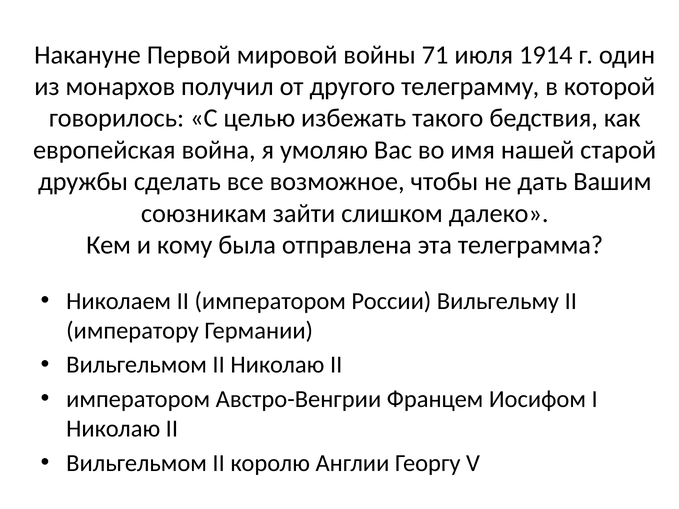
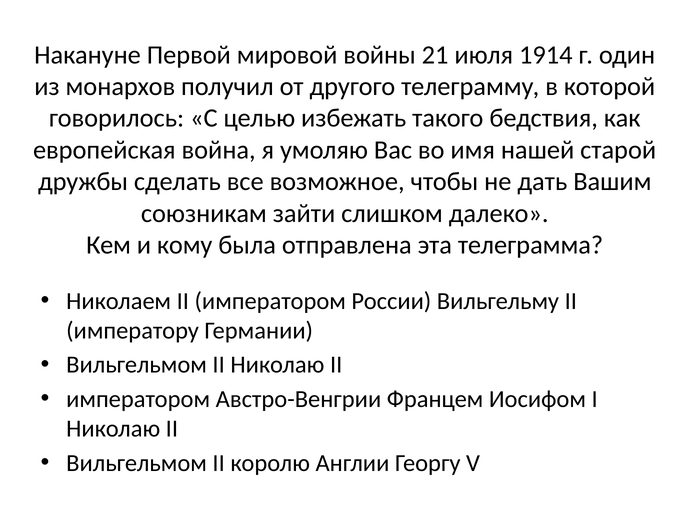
71: 71 -> 21
